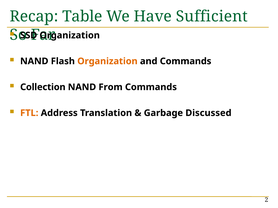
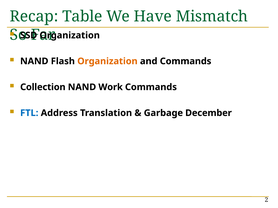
Sufficient: Sufficient -> Mismatch
From: From -> Work
FTL colour: orange -> blue
Discussed: Discussed -> December
